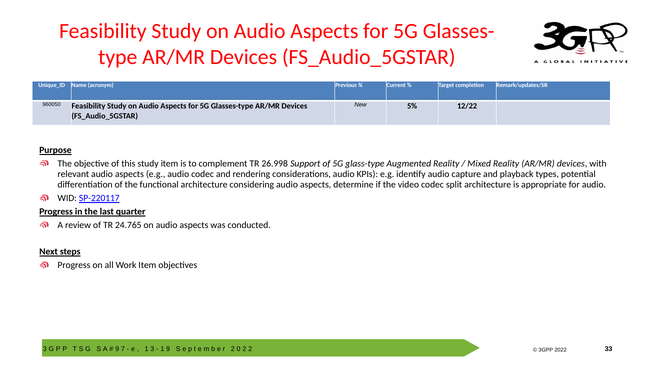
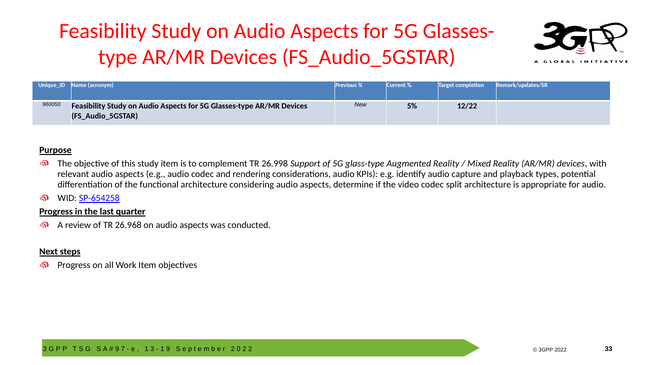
SP-220117: SP-220117 -> SP-654258
24.765: 24.765 -> 26.968
